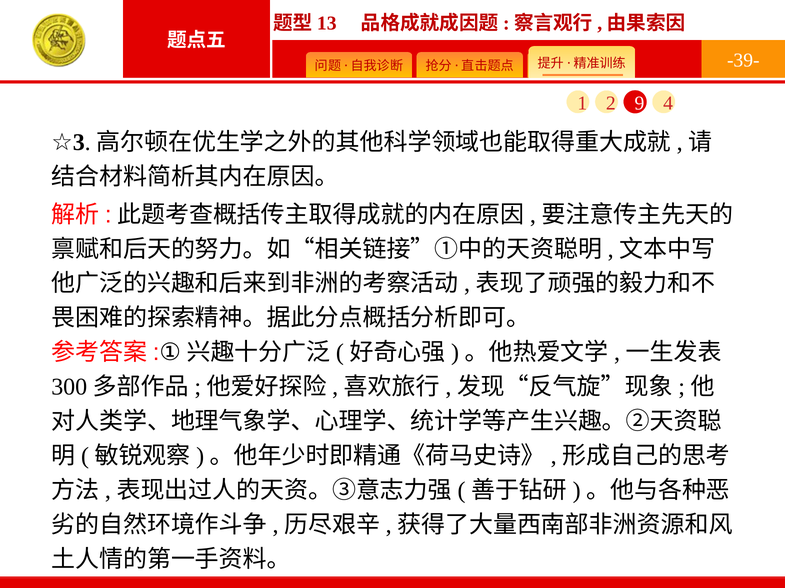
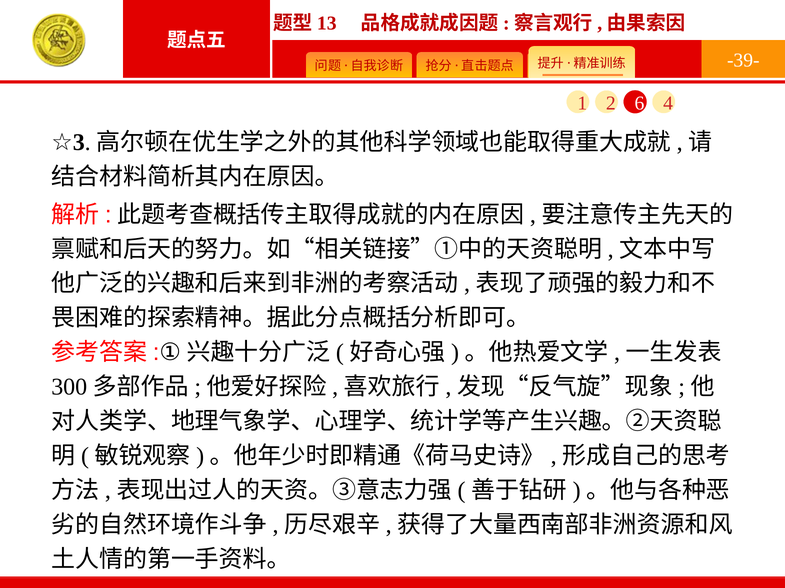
9: 9 -> 6
